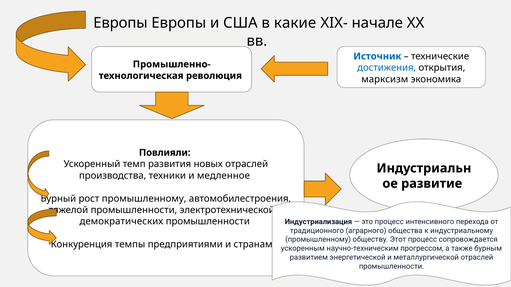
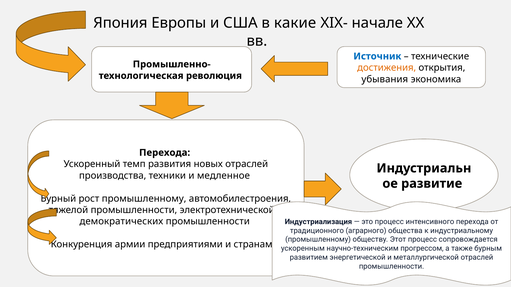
Европы at (120, 23): Европы -> Япония
достижения colour: blue -> orange
марксизм: марксизм -> убывания
Повлияли at (165, 153): Повлияли -> Перехода
темпы: темпы -> армии
